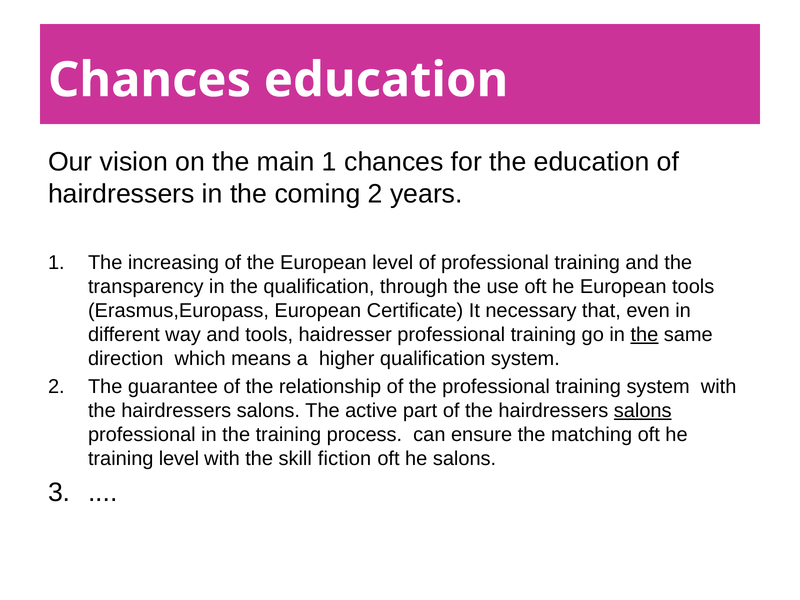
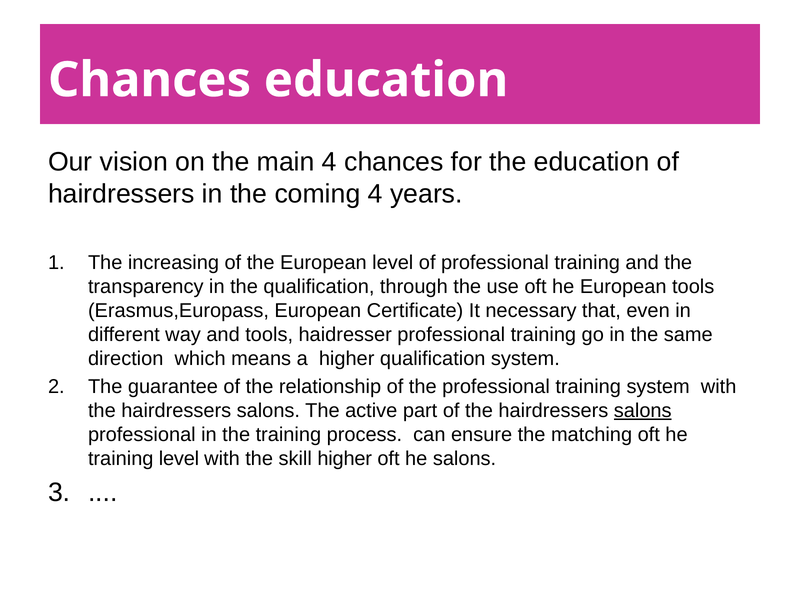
main 1: 1 -> 4
coming 2: 2 -> 4
the at (644, 335) underline: present -> none
skill fiction: fiction -> higher
